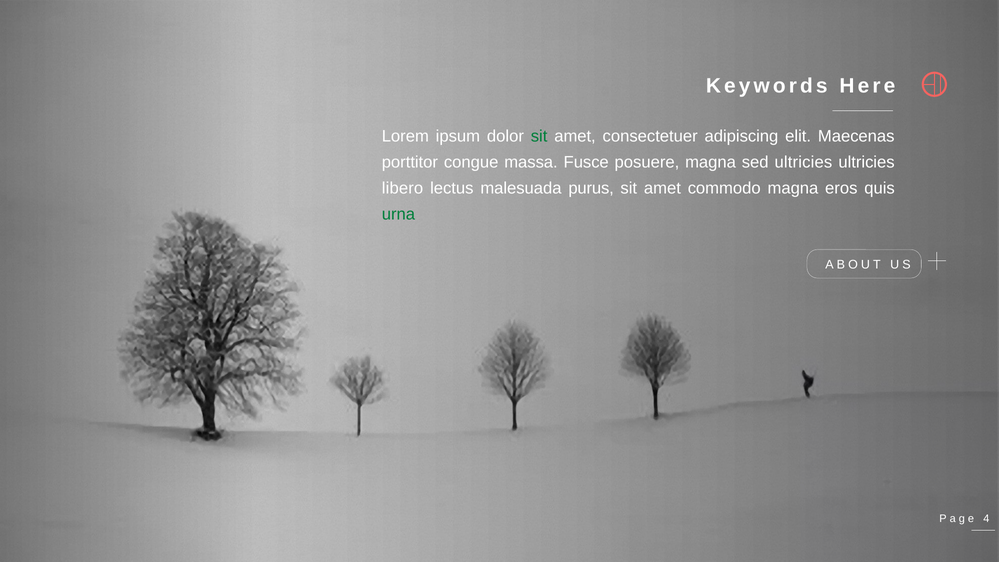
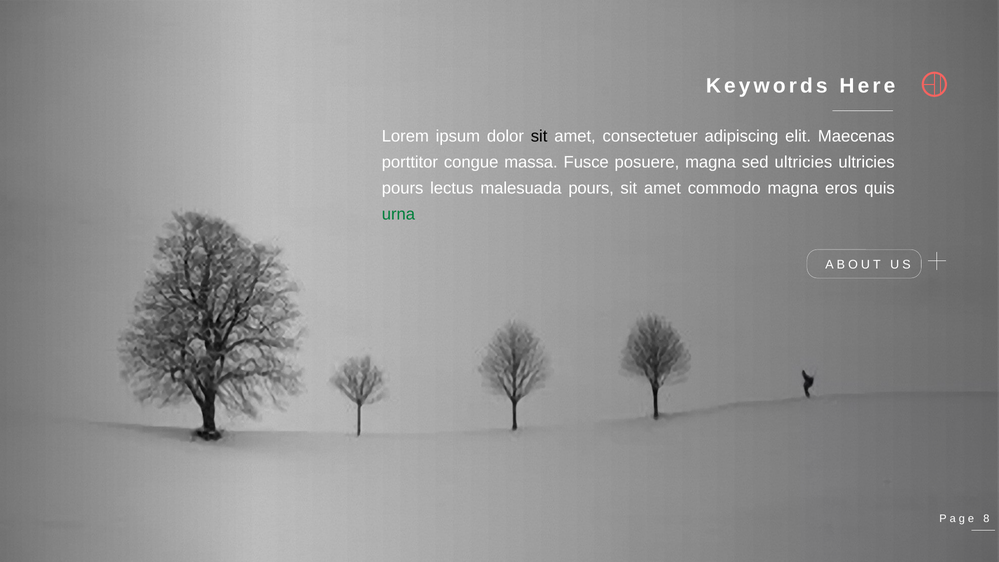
sit at (539, 136) colour: green -> black
libero at (403, 188): libero -> pours
malesuada purus: purus -> pours
4: 4 -> 8
